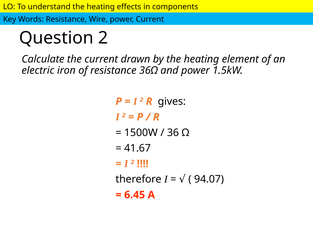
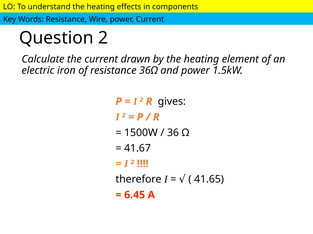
94.07: 94.07 -> 41.65
